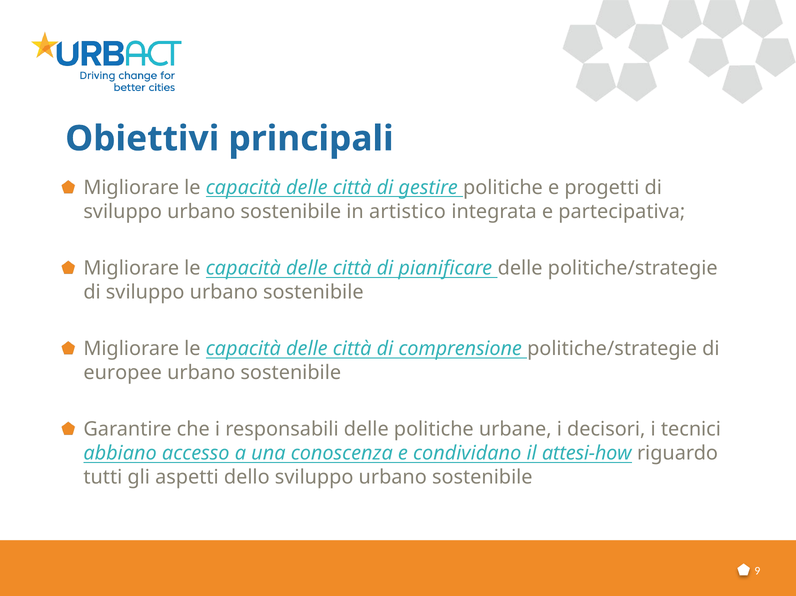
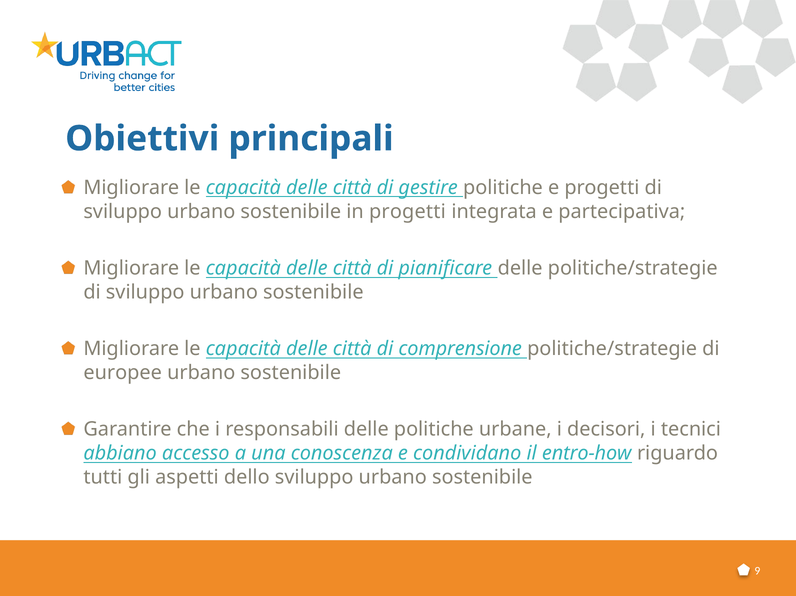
in artistico: artistico -> progetti
attesi-how: attesi-how -> entro-how
